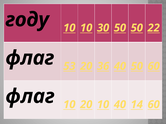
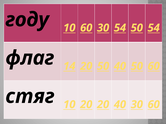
10 10: 10 -> 60
30 50: 50 -> 54
50 22: 22 -> 54
53: 53 -> 14
20 36: 36 -> 50
флаг at (30, 97): флаг -> стяг
20 10: 10 -> 20
40 14: 14 -> 30
